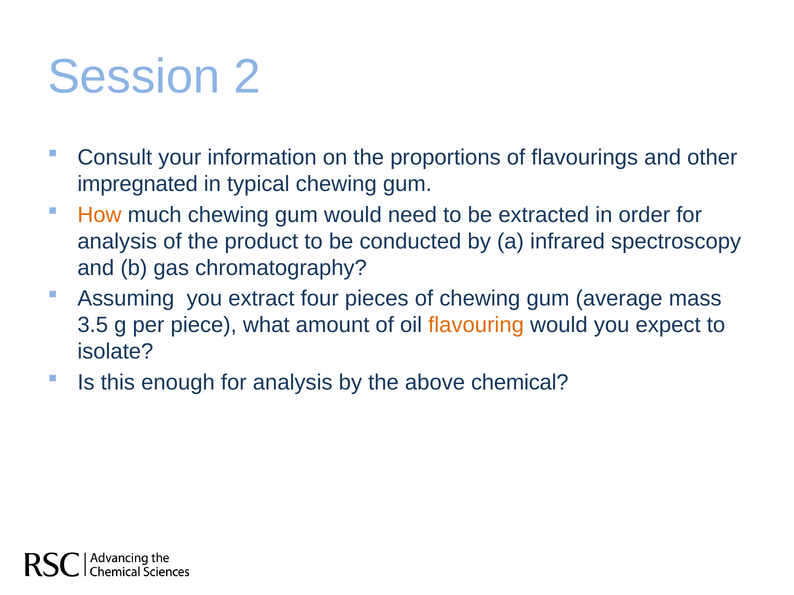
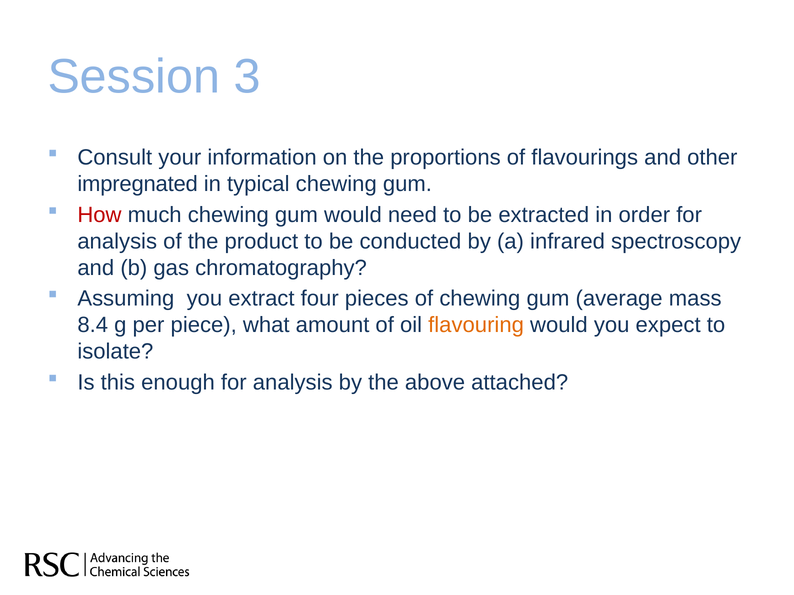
2: 2 -> 3
How colour: orange -> red
3.5: 3.5 -> 8.4
chemical: chemical -> attached
